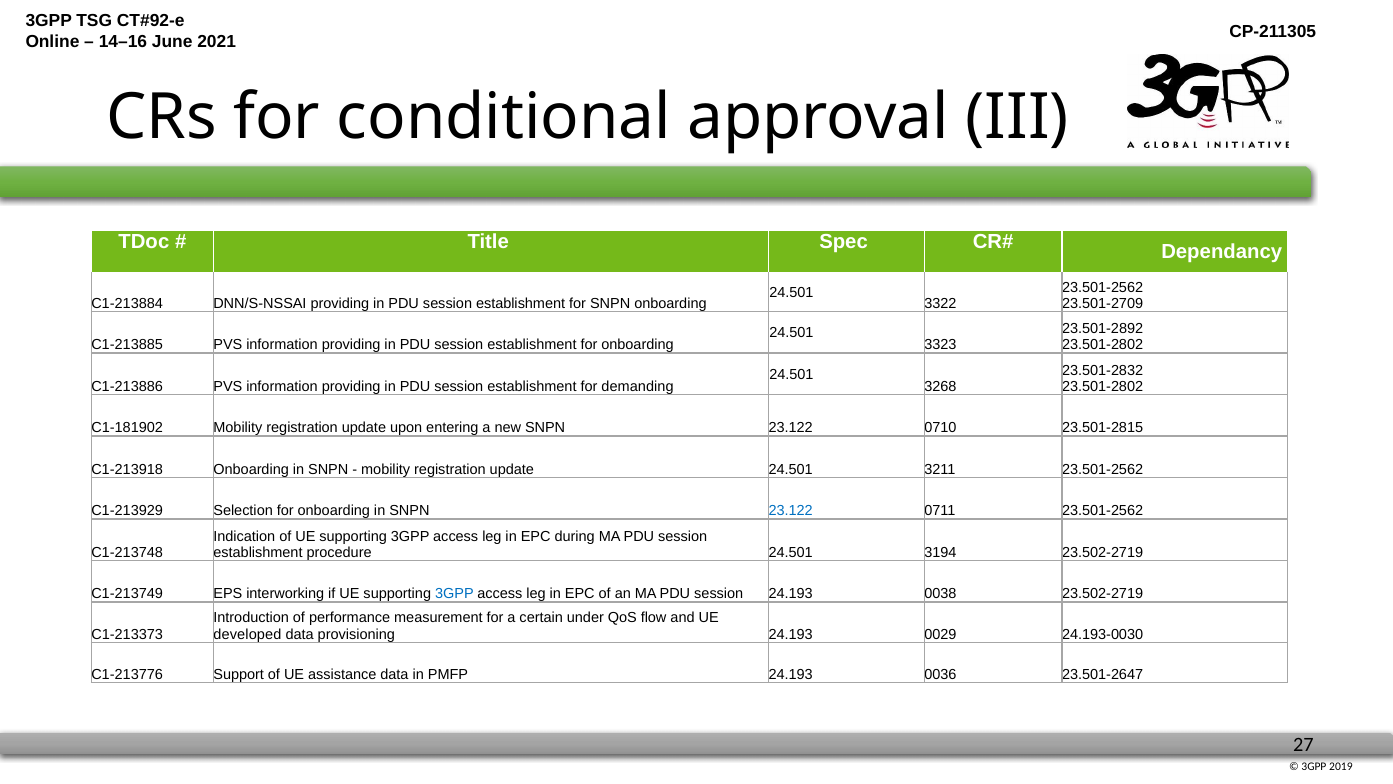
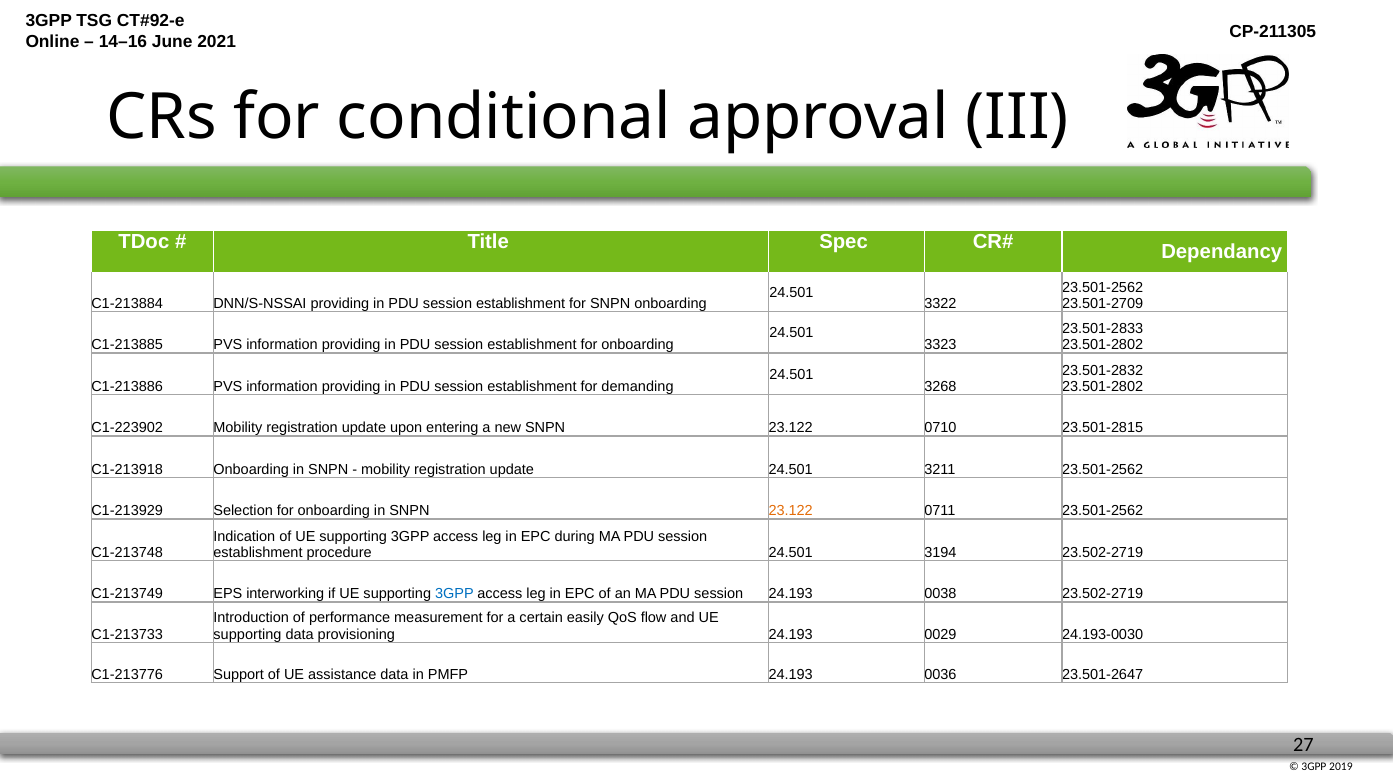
23.501-2892: 23.501-2892 -> 23.501-2833
C1-181902: C1-181902 -> C1-223902
23.122 at (791, 511) colour: blue -> orange
under: under -> easily
C1-213373: C1-213373 -> C1-213733
developed at (247, 634): developed -> supporting
